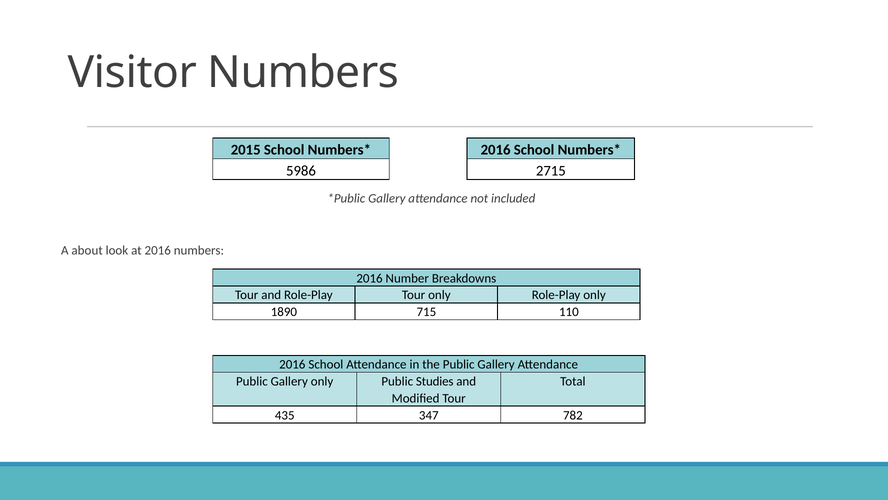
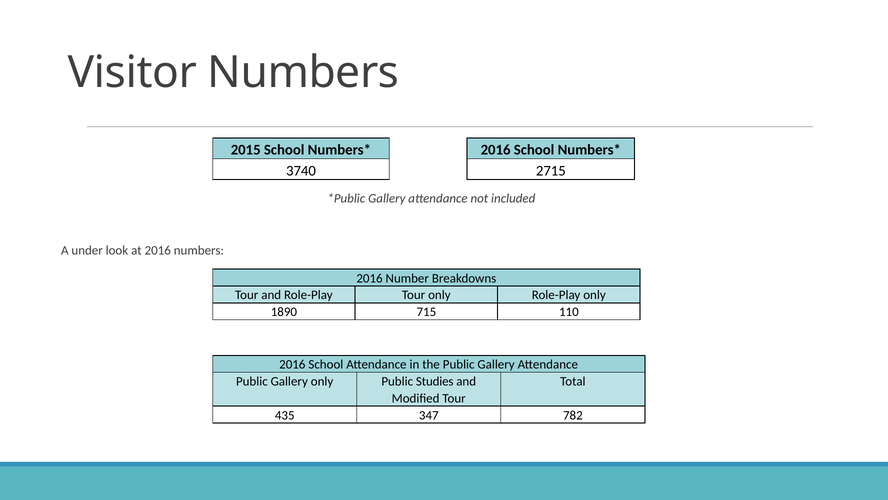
5986: 5986 -> 3740
about: about -> under
